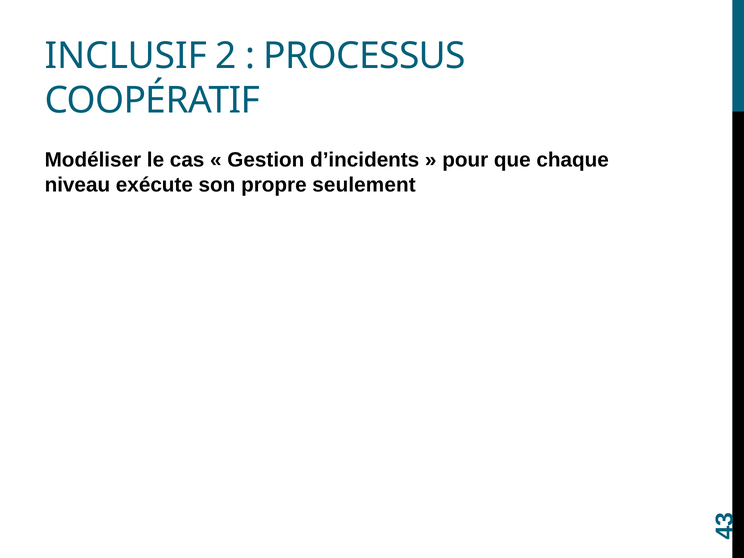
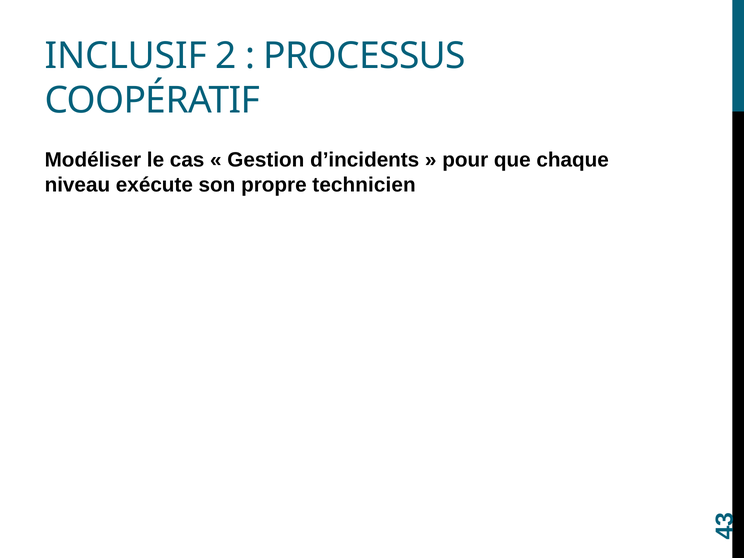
seulement: seulement -> technicien
